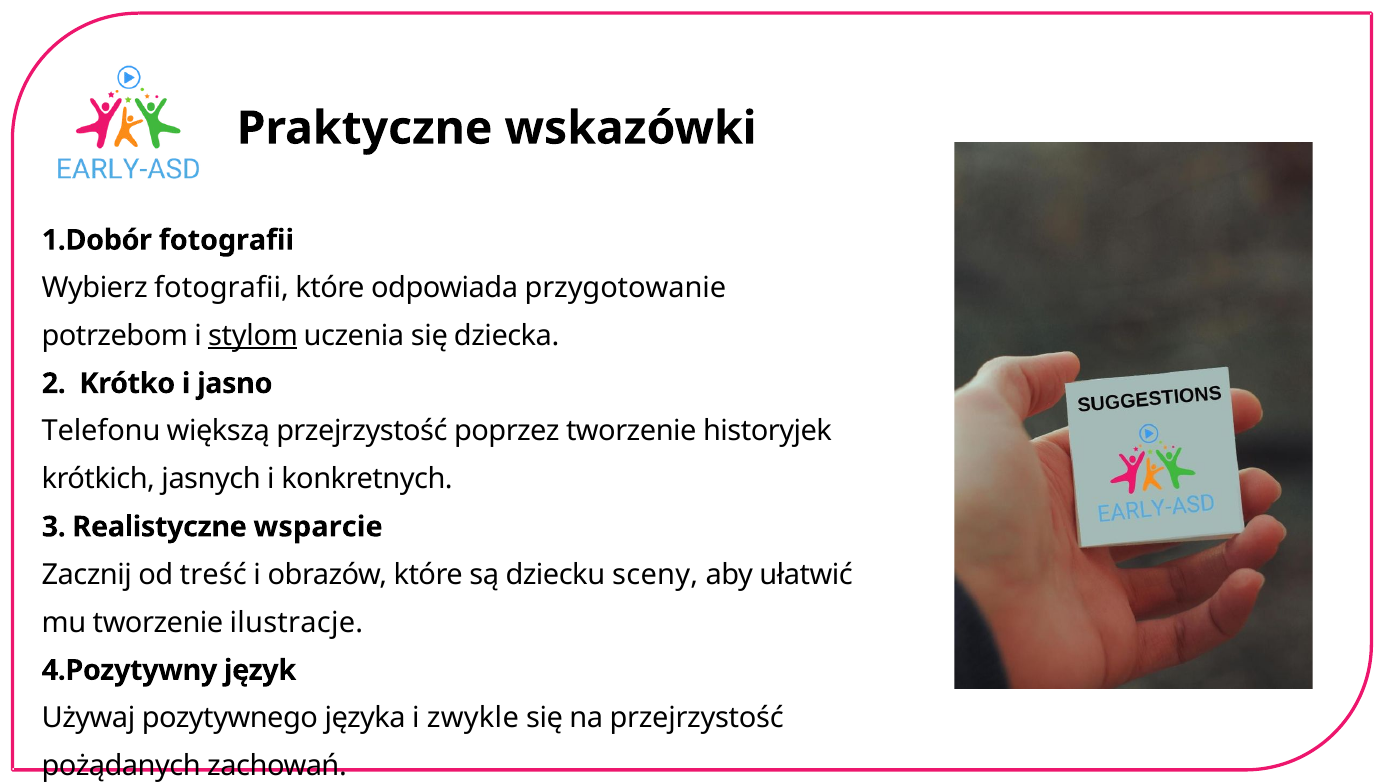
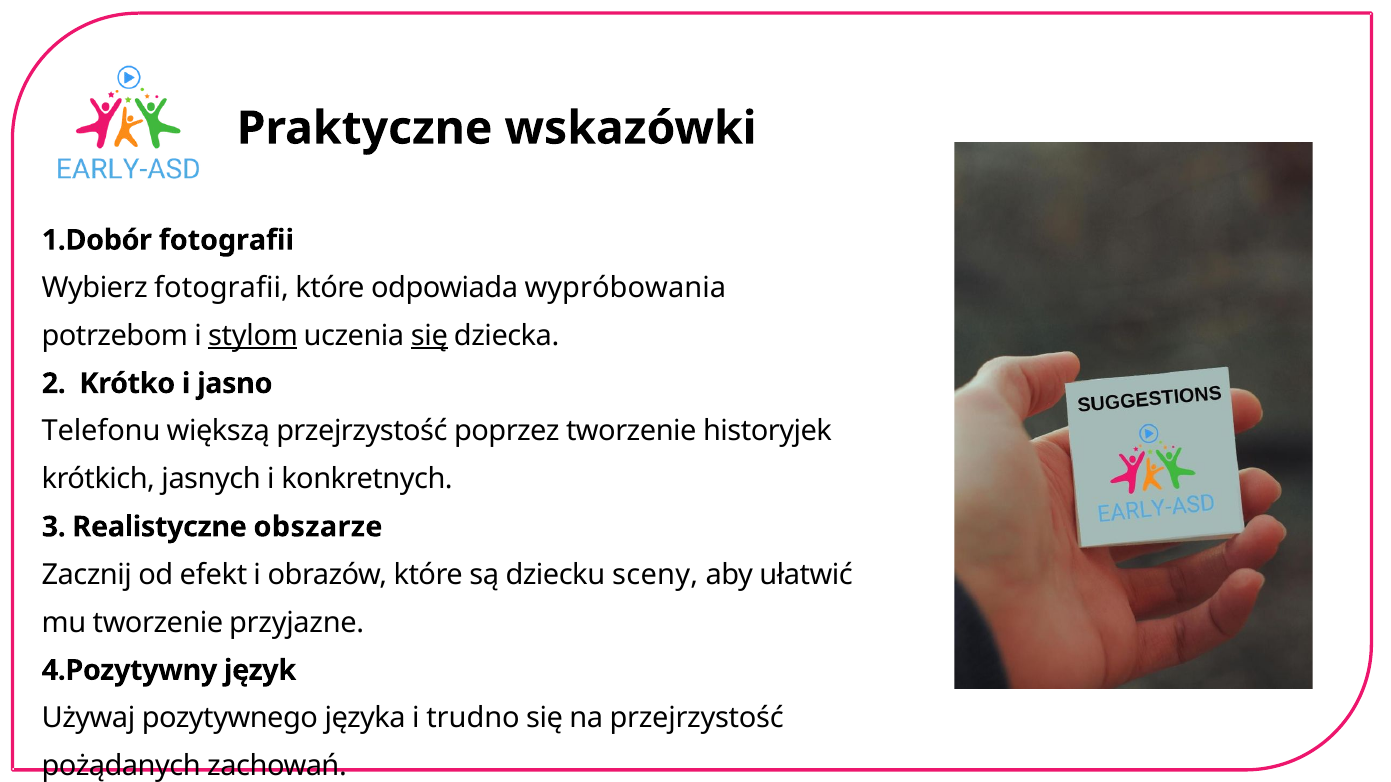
przygotowanie: przygotowanie -> wypróbowania
się at (429, 336) underline: none -> present
wsparcie: wsparcie -> obszarze
treść: treść -> efekt
ilustracje: ilustracje -> przyjazne
zwykle: zwykle -> trudno
